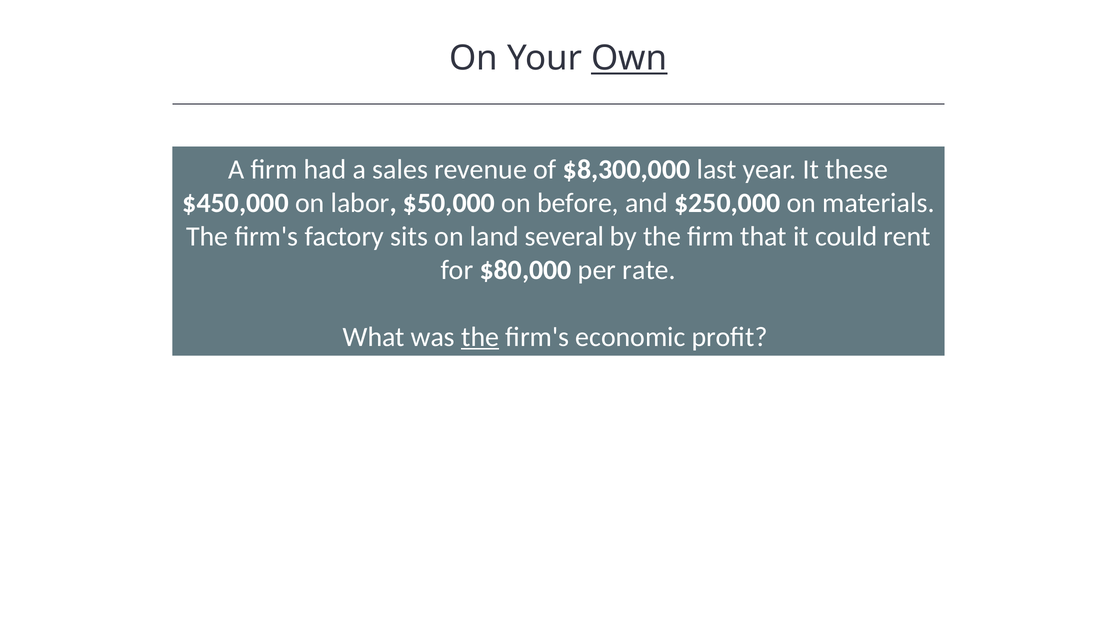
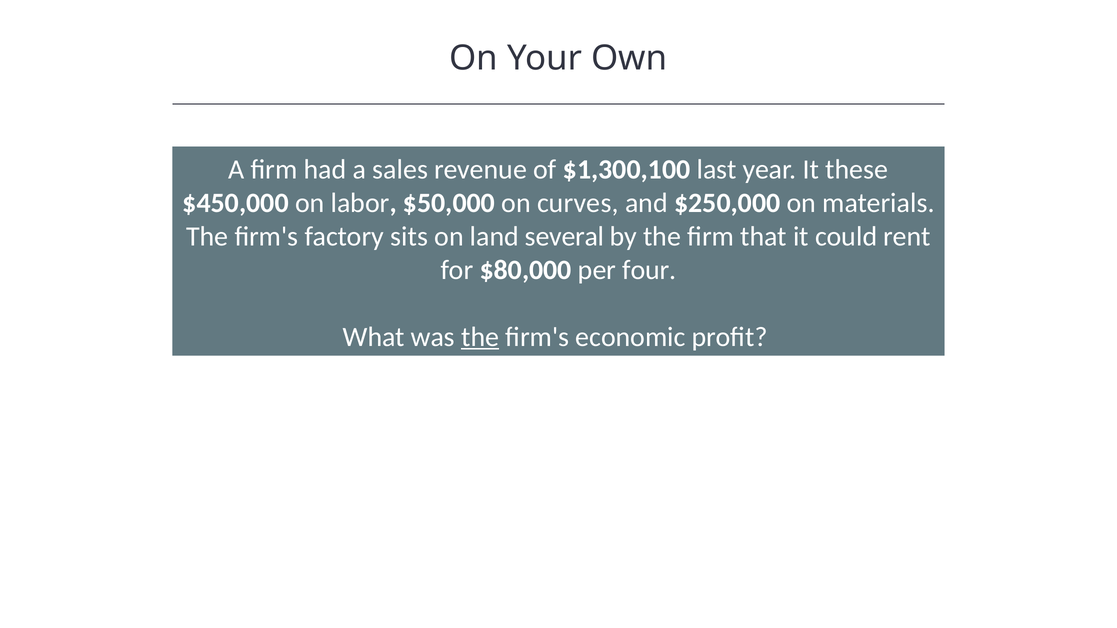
Own underline: present -> none
$8,300,000: $8,300,000 -> $1,300,100
before: before -> curves
rate: rate -> four
